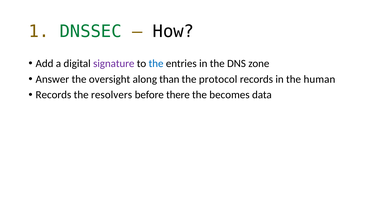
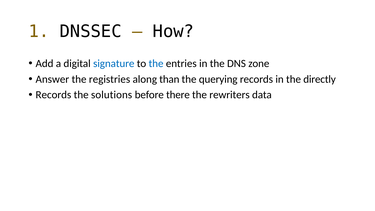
DNSSEC colour: green -> black
signature colour: purple -> blue
oversight: oversight -> registries
protocol: protocol -> querying
human: human -> directly
resolvers: resolvers -> solutions
becomes: becomes -> rewriters
